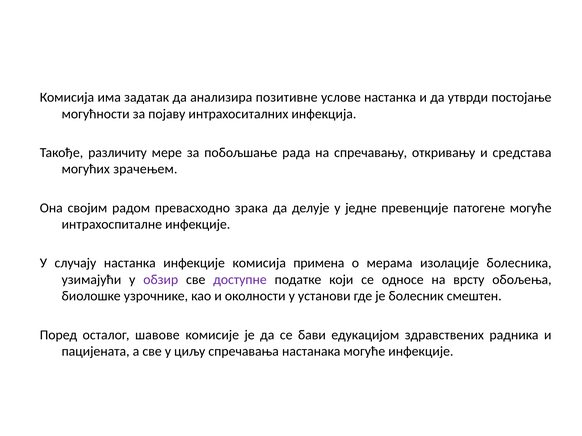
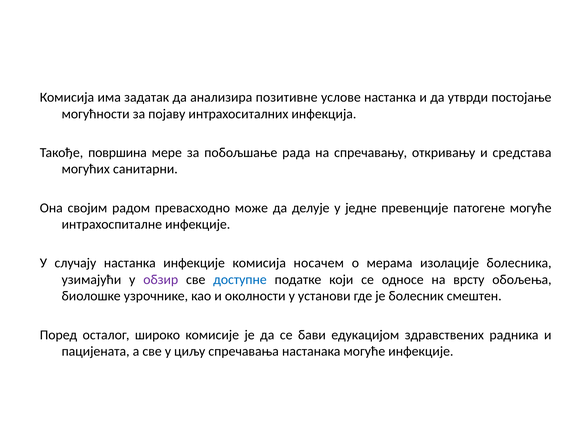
различиту: различиту -> површина
зрачењем: зрачењем -> санитарни
зрака: зрака -> може
примена: примена -> носачем
доступне colour: purple -> blue
шавове: шавове -> широко
